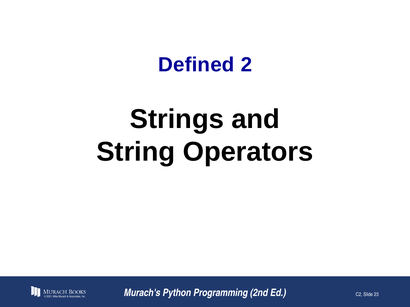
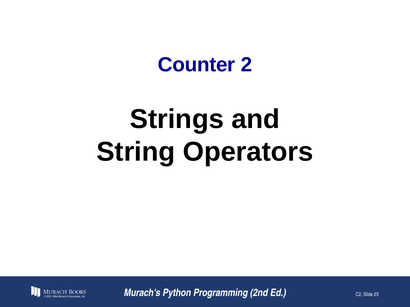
Defined: Defined -> Counter
